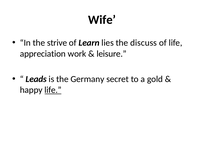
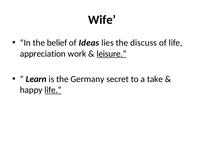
strive: strive -> belief
Learn: Learn -> Ideas
leisure underline: none -> present
Leads: Leads -> Learn
gold: gold -> take
